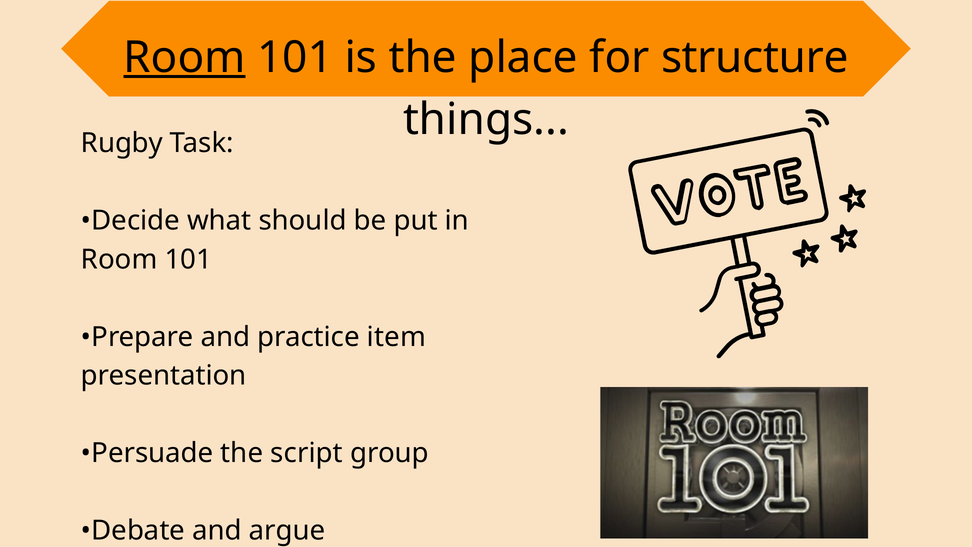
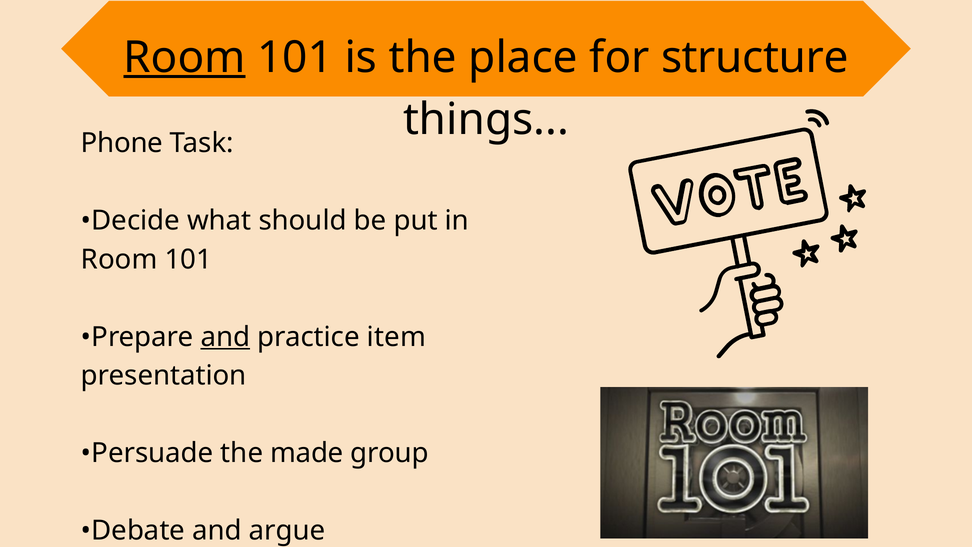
Rugby: Rugby -> Phone
and at (225, 337) underline: none -> present
script: script -> made
